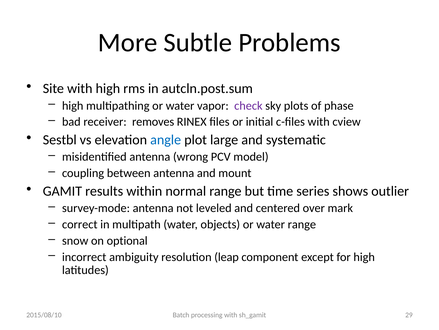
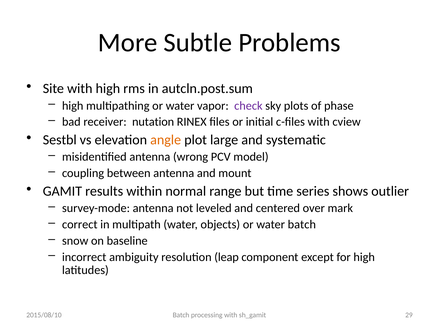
removes: removes -> nutation
angle colour: blue -> orange
water range: range -> batch
optional: optional -> baseline
